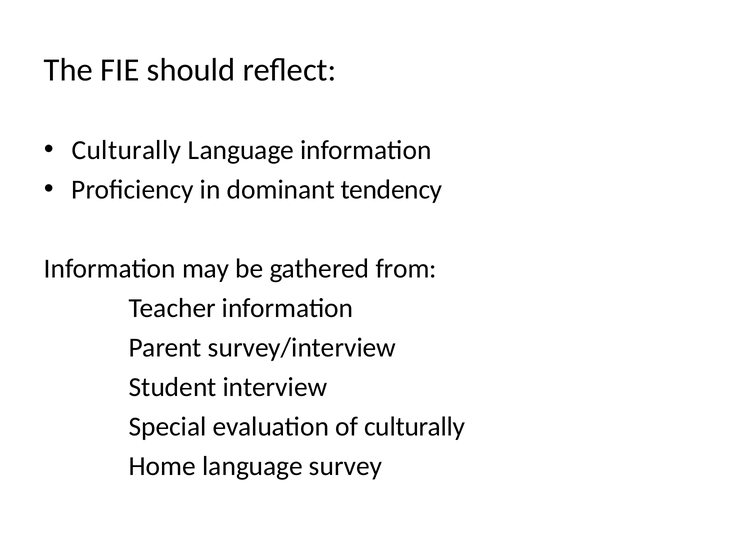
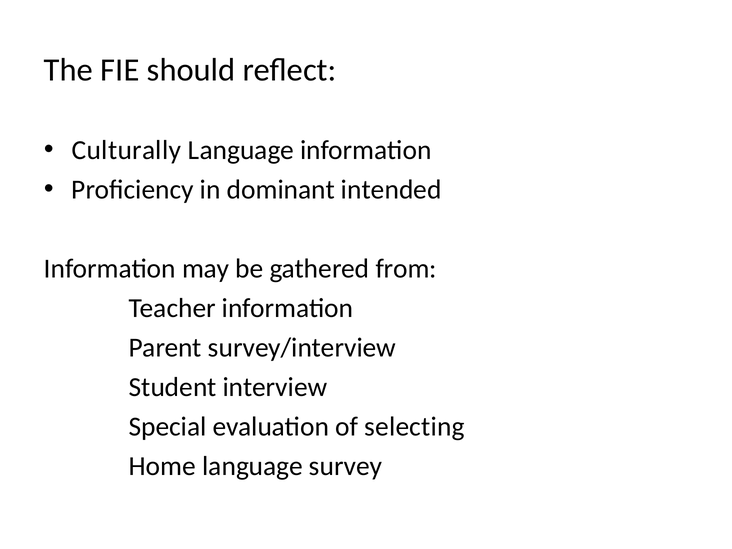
tendency: tendency -> intended
of culturally: culturally -> selecting
